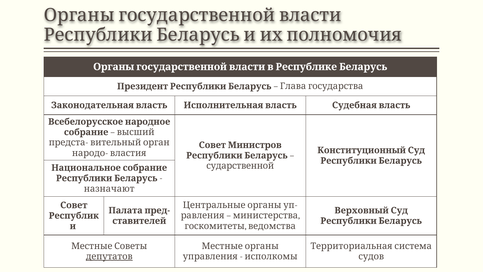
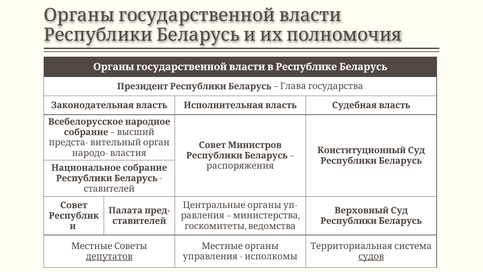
сударственной: сударственной -> распоряжения
назначают at (109, 188): назначают -> ставителей
судов underline: none -> present
